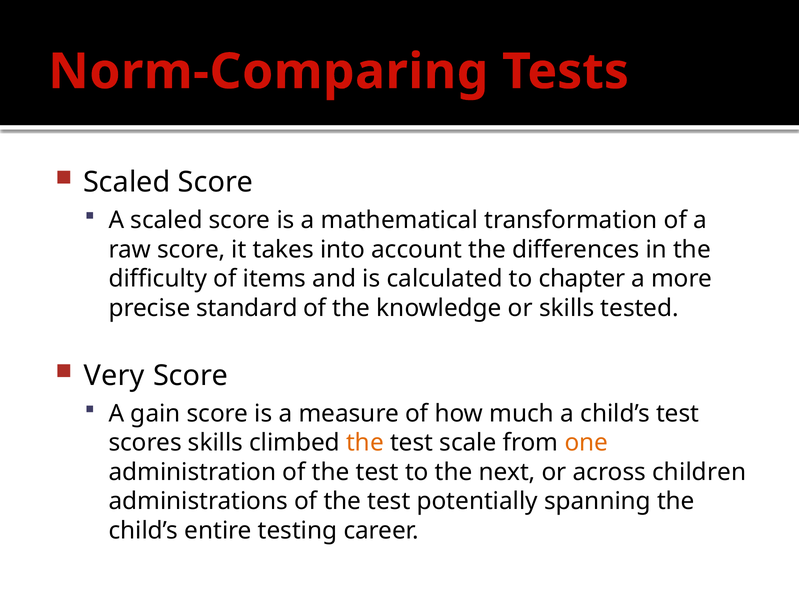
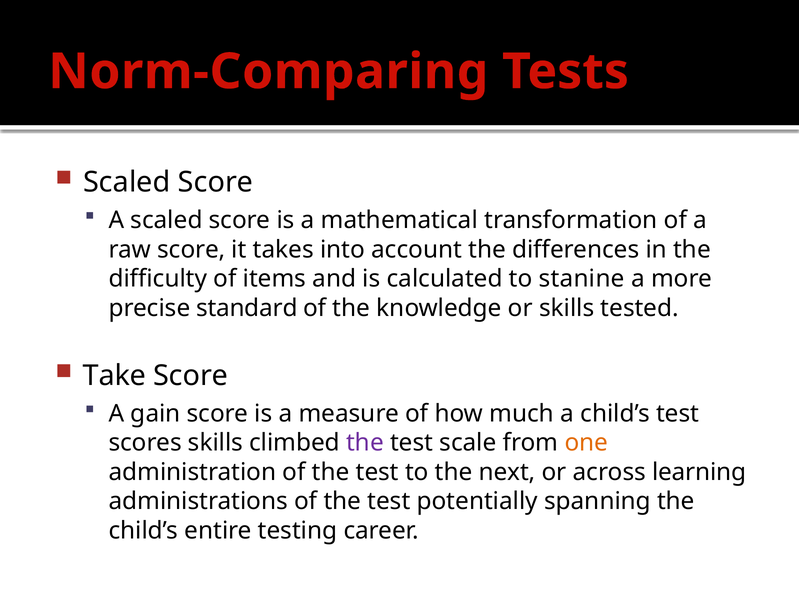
chapter: chapter -> stanine
Very: Very -> Take
the at (365, 443) colour: orange -> purple
children: children -> learning
